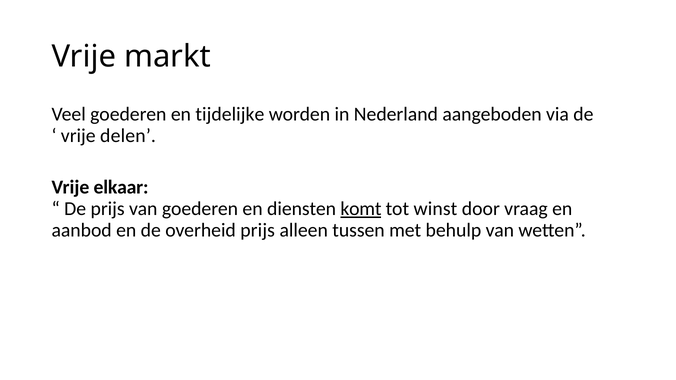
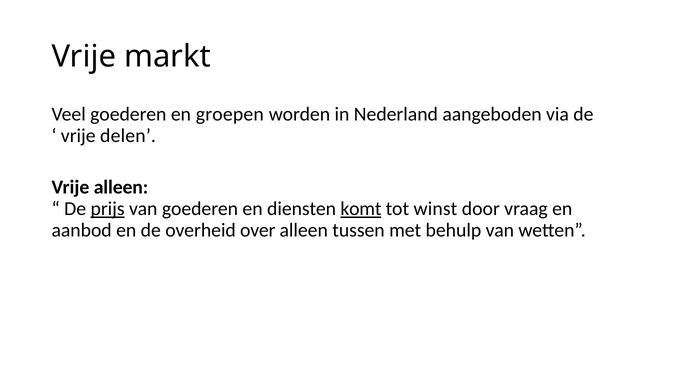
tijdelijke: tijdelijke -> groepen
Vrije elkaar: elkaar -> alleen
prijs at (108, 209) underline: none -> present
overheid prijs: prijs -> over
